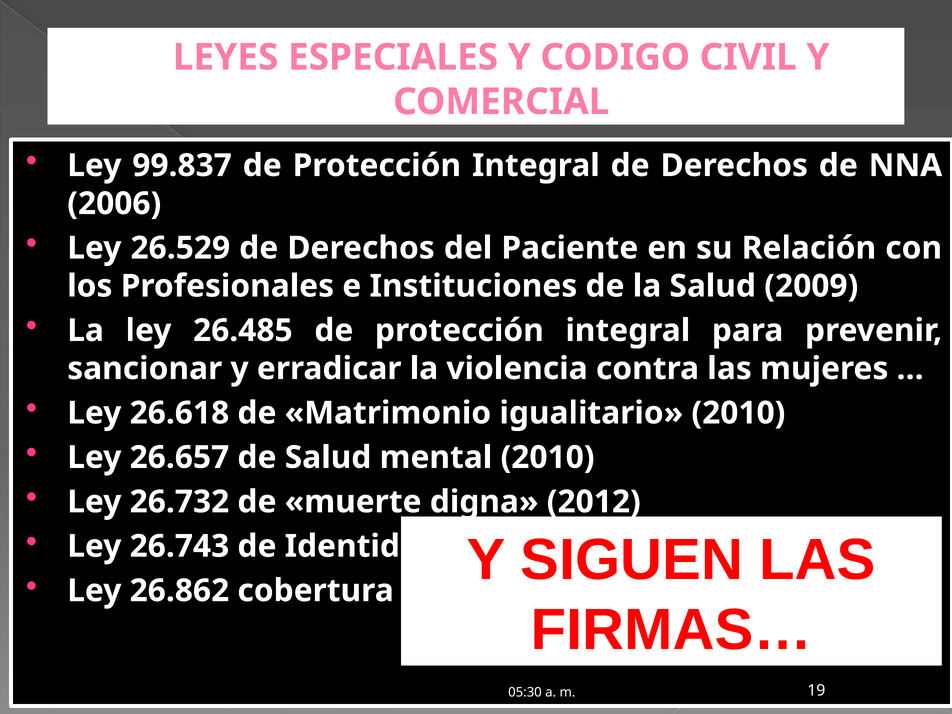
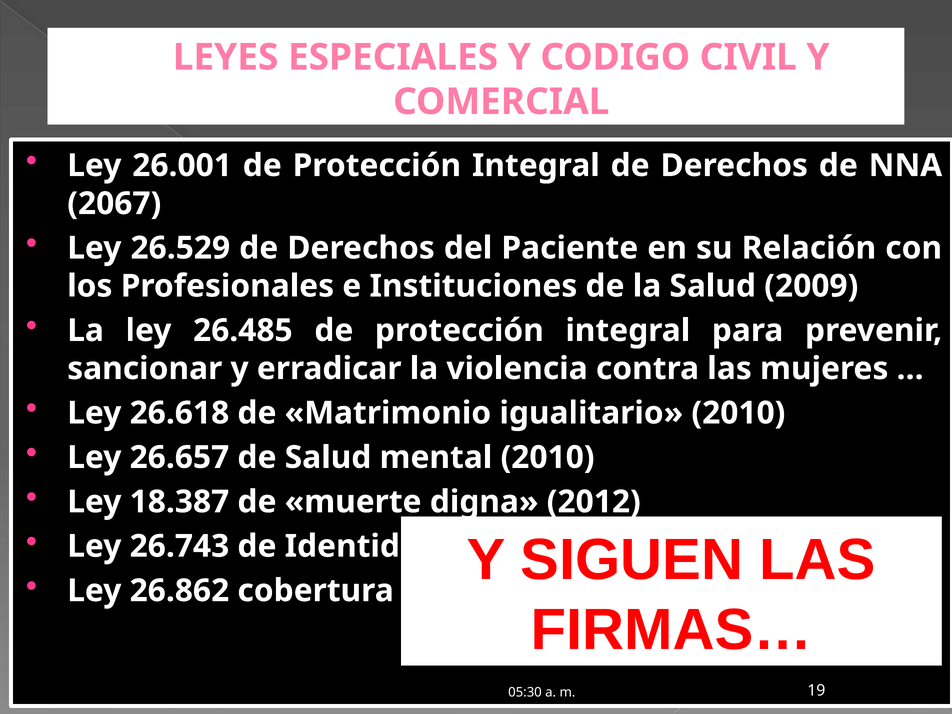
99.837: 99.837 -> 26.001
2006: 2006 -> 2067
26.732: 26.732 -> 18.387
